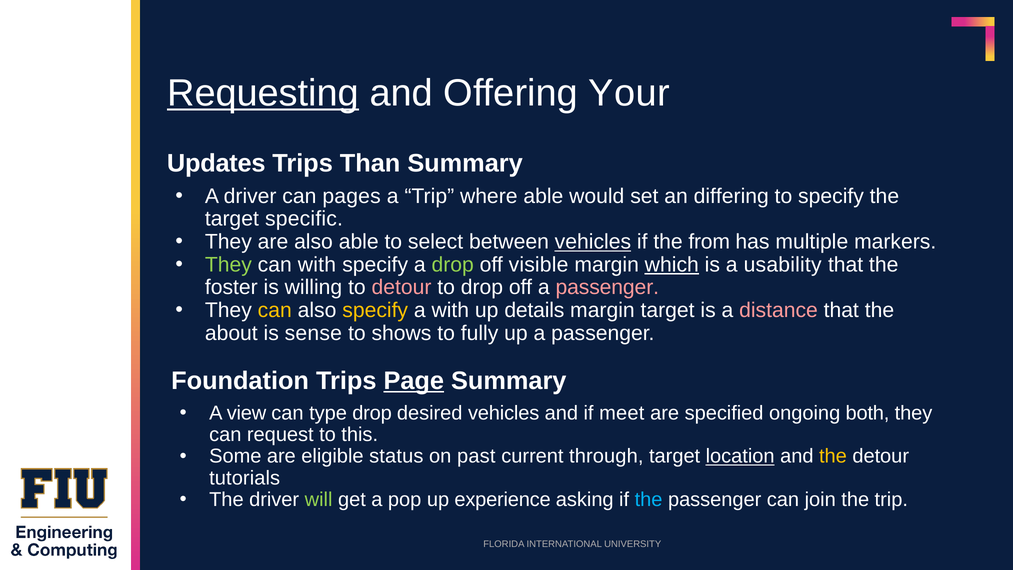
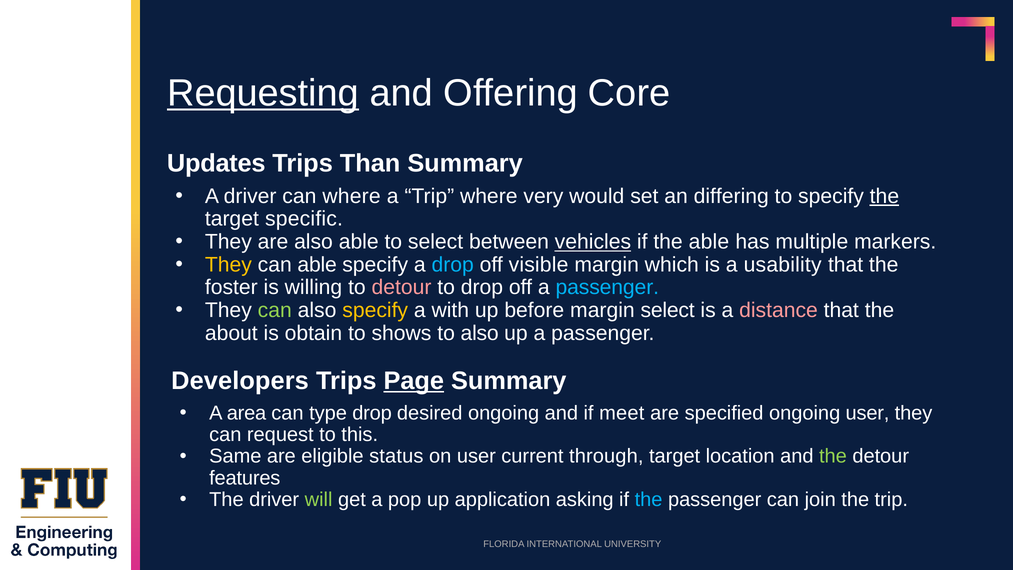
Your: Your -> Core
can pages: pages -> where
where able: able -> very
the at (884, 196) underline: none -> present
the from: from -> able
They at (228, 265) colour: light green -> yellow
can with: with -> able
drop at (453, 265) colour: light green -> light blue
which underline: present -> none
passenger at (607, 287) colour: pink -> light blue
can at (275, 310) colour: yellow -> light green
details: details -> before
margin target: target -> select
sense: sense -> obtain
to fully: fully -> also
Foundation: Foundation -> Developers
view: view -> area
desired vehicles: vehicles -> ongoing
ongoing both: both -> user
Some: Some -> Same
on past: past -> user
location underline: present -> none
the at (833, 456) colour: yellow -> light green
tutorials: tutorials -> features
experience: experience -> application
